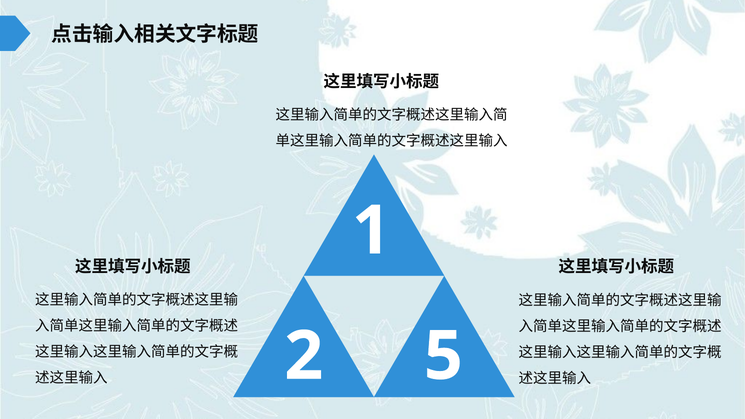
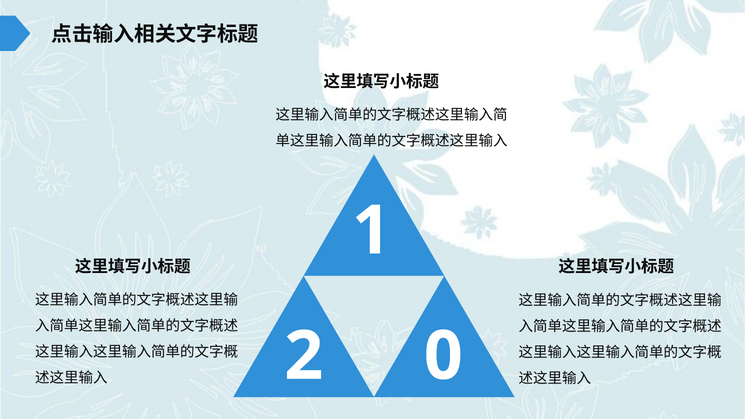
5: 5 -> 0
